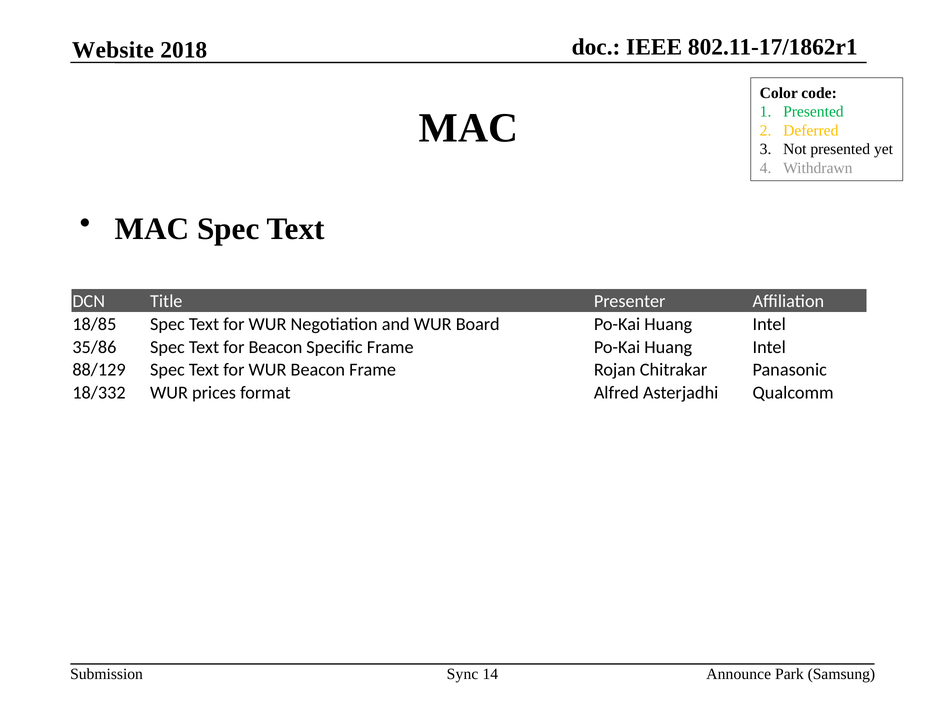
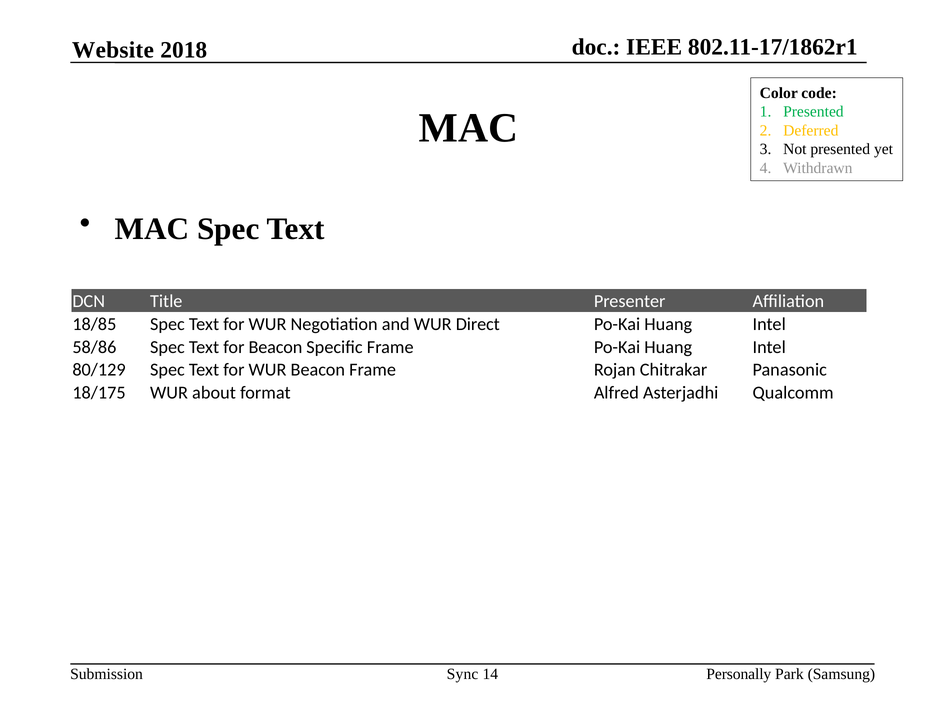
Board: Board -> Direct
35/86: 35/86 -> 58/86
88/129: 88/129 -> 80/129
18/332: 18/332 -> 18/175
prices: prices -> about
Announce: Announce -> Personally
